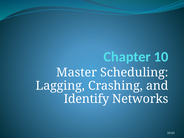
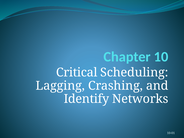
Master: Master -> Critical
